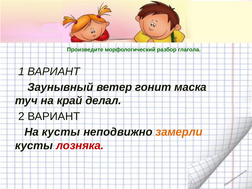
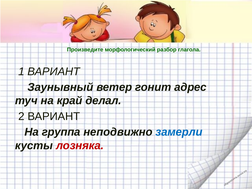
маска: маска -> адрес
На кусты: кусты -> группа
замерли colour: orange -> blue
